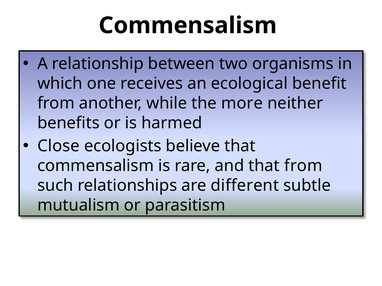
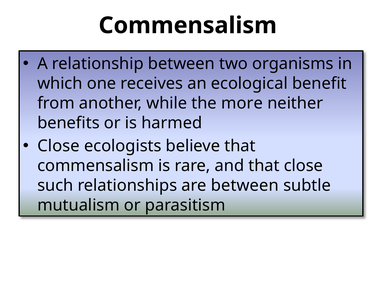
that from: from -> close
are different: different -> between
